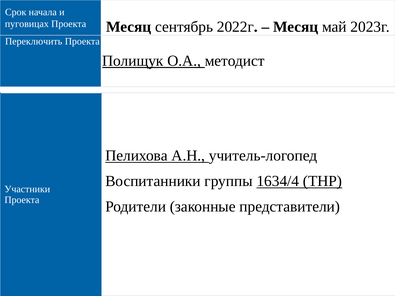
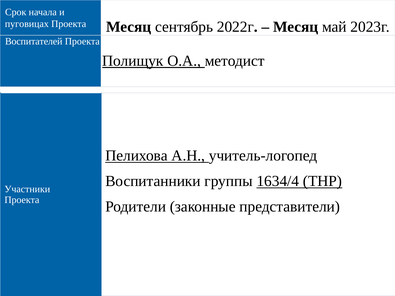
Переключить: Переключить -> Воспитателей
